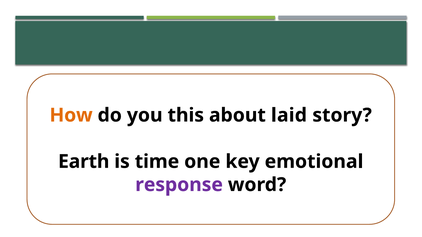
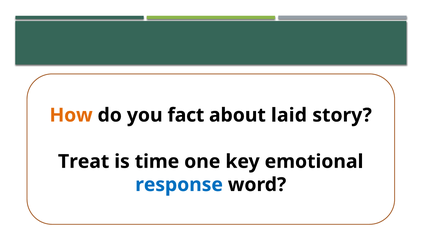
this: this -> fact
Earth: Earth -> Treat
response colour: purple -> blue
